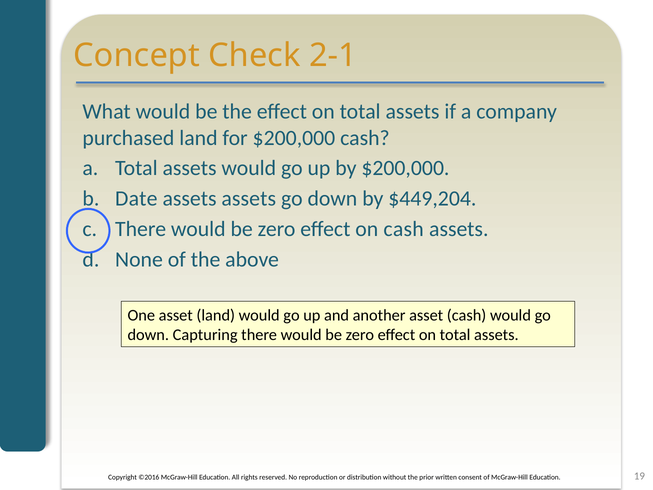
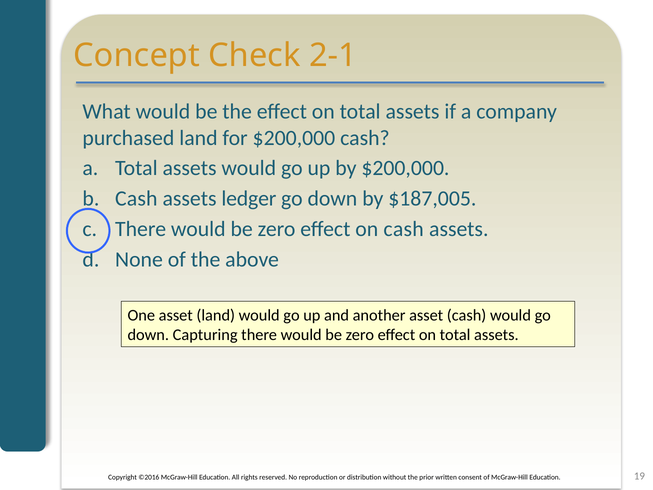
b Date: Date -> Cash
assets assets: assets -> ledger
$449,204: $449,204 -> $187,005
